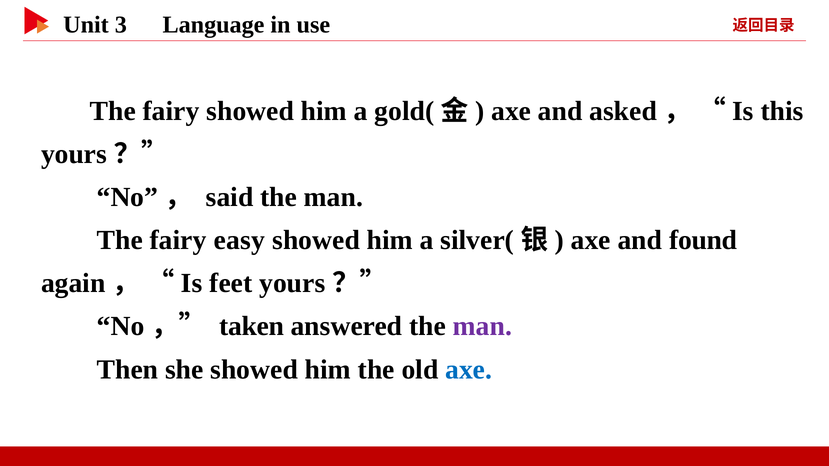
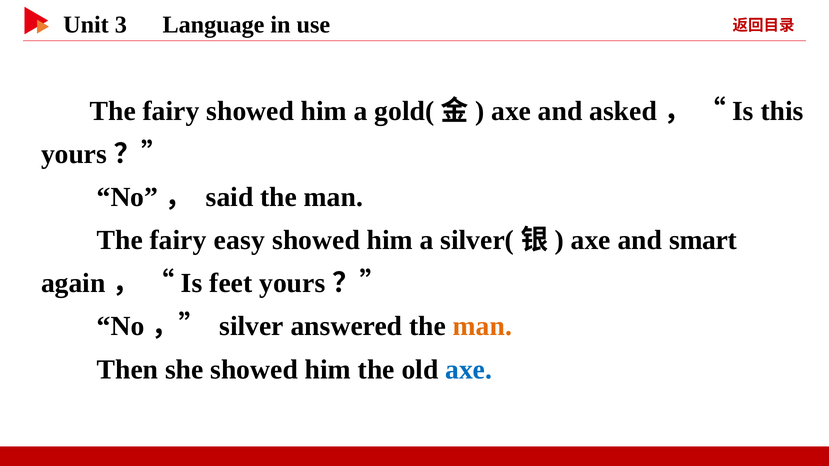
found: found -> smart
taken: taken -> silver
man at (482, 327) colour: purple -> orange
